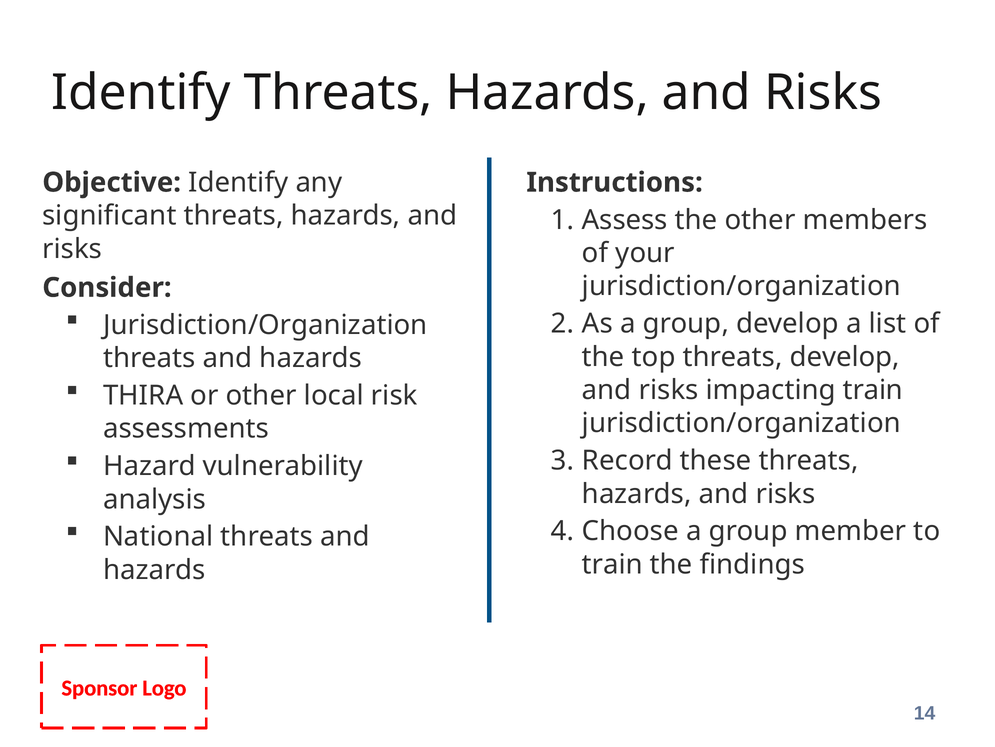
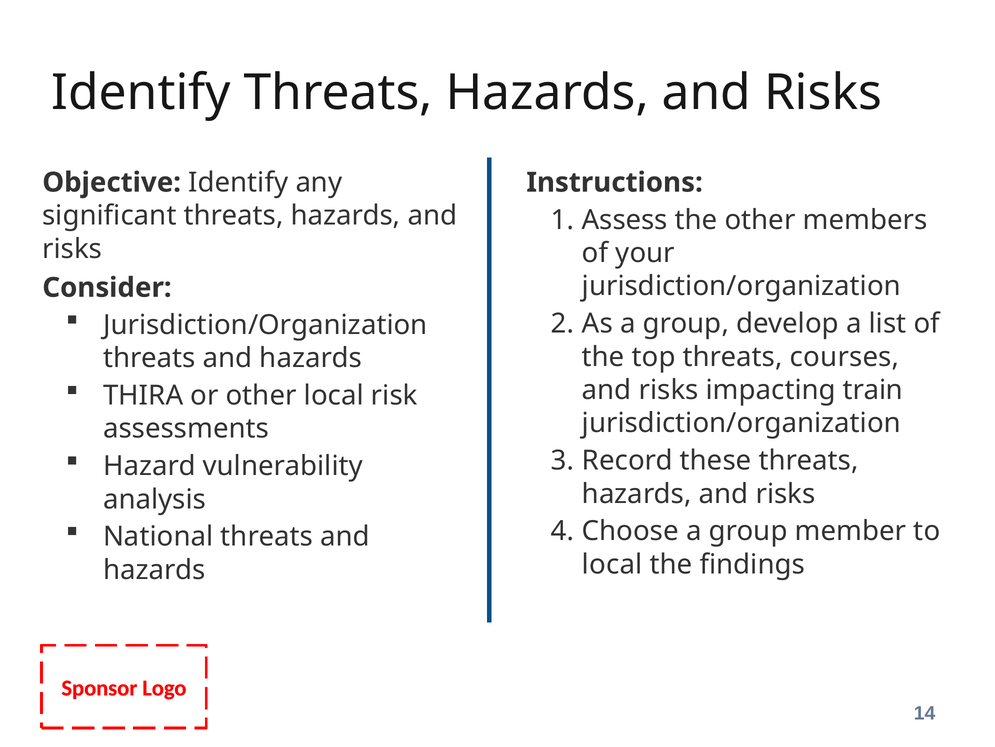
threats develop: develop -> courses
train at (612, 564): train -> local
